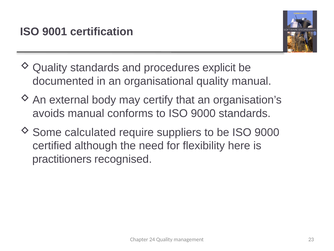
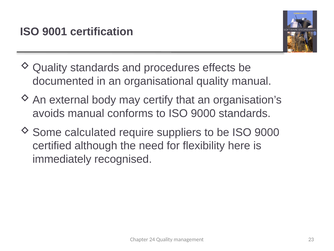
explicit: explicit -> effects
practitioners: practitioners -> immediately
